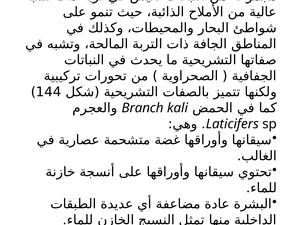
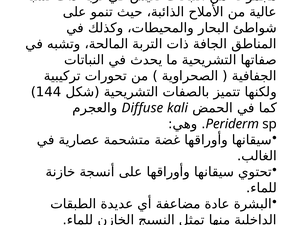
Branch: Branch -> Diffuse
Laticifers: Laticifers -> Periderm
